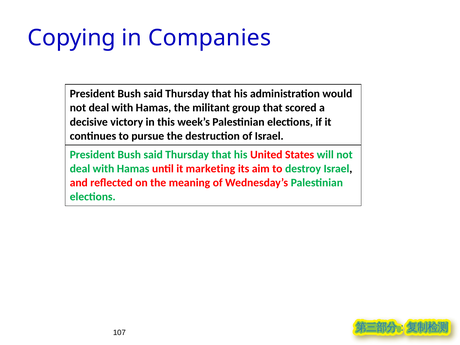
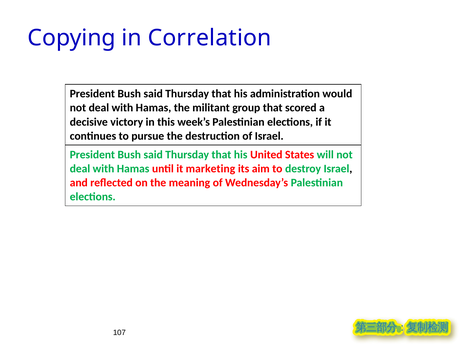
Companies: Companies -> Correlation
